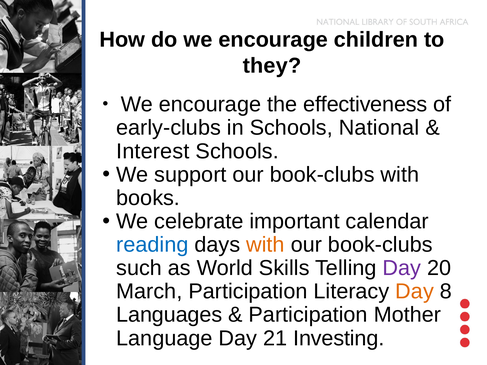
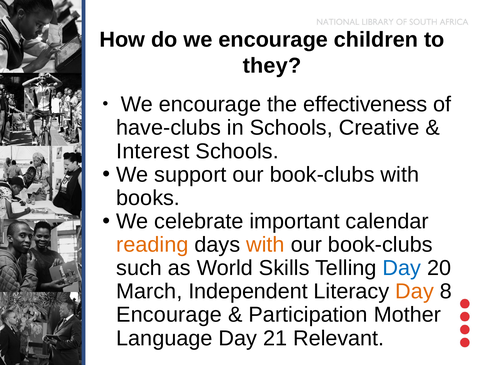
early-clubs: early-clubs -> have-clubs
National: National -> Creative
reading colour: blue -> orange
Day at (402, 268) colour: purple -> blue
March Participation: Participation -> Independent
Languages at (169, 315): Languages -> Encourage
Investing: Investing -> Relevant
